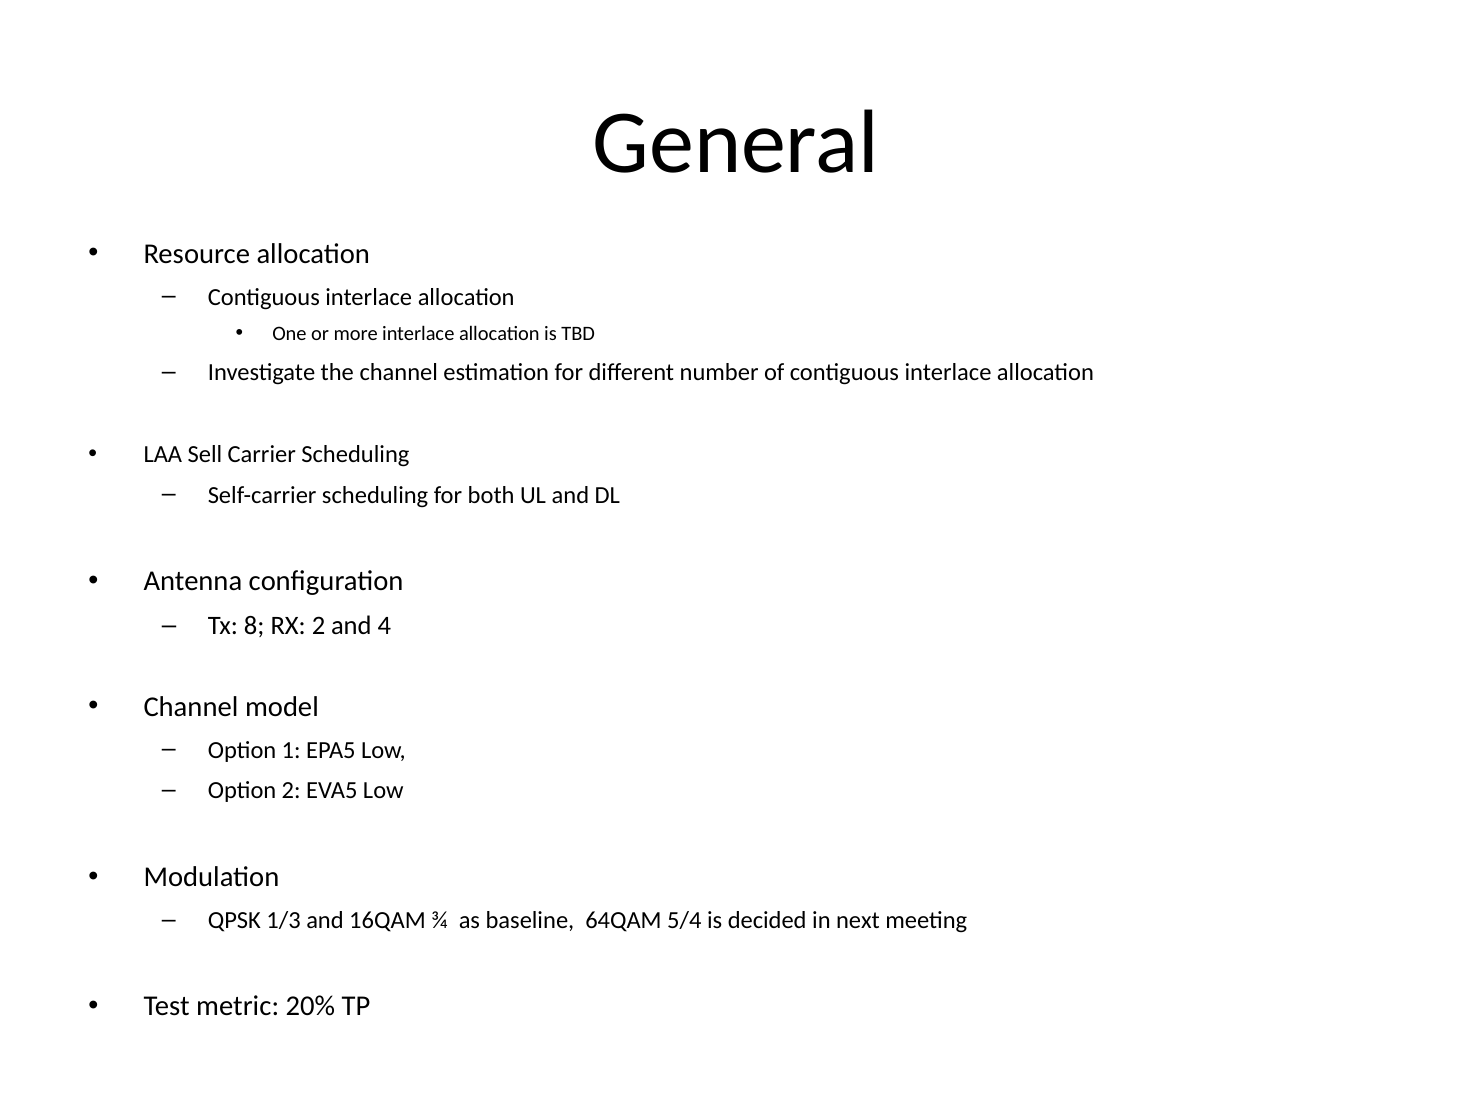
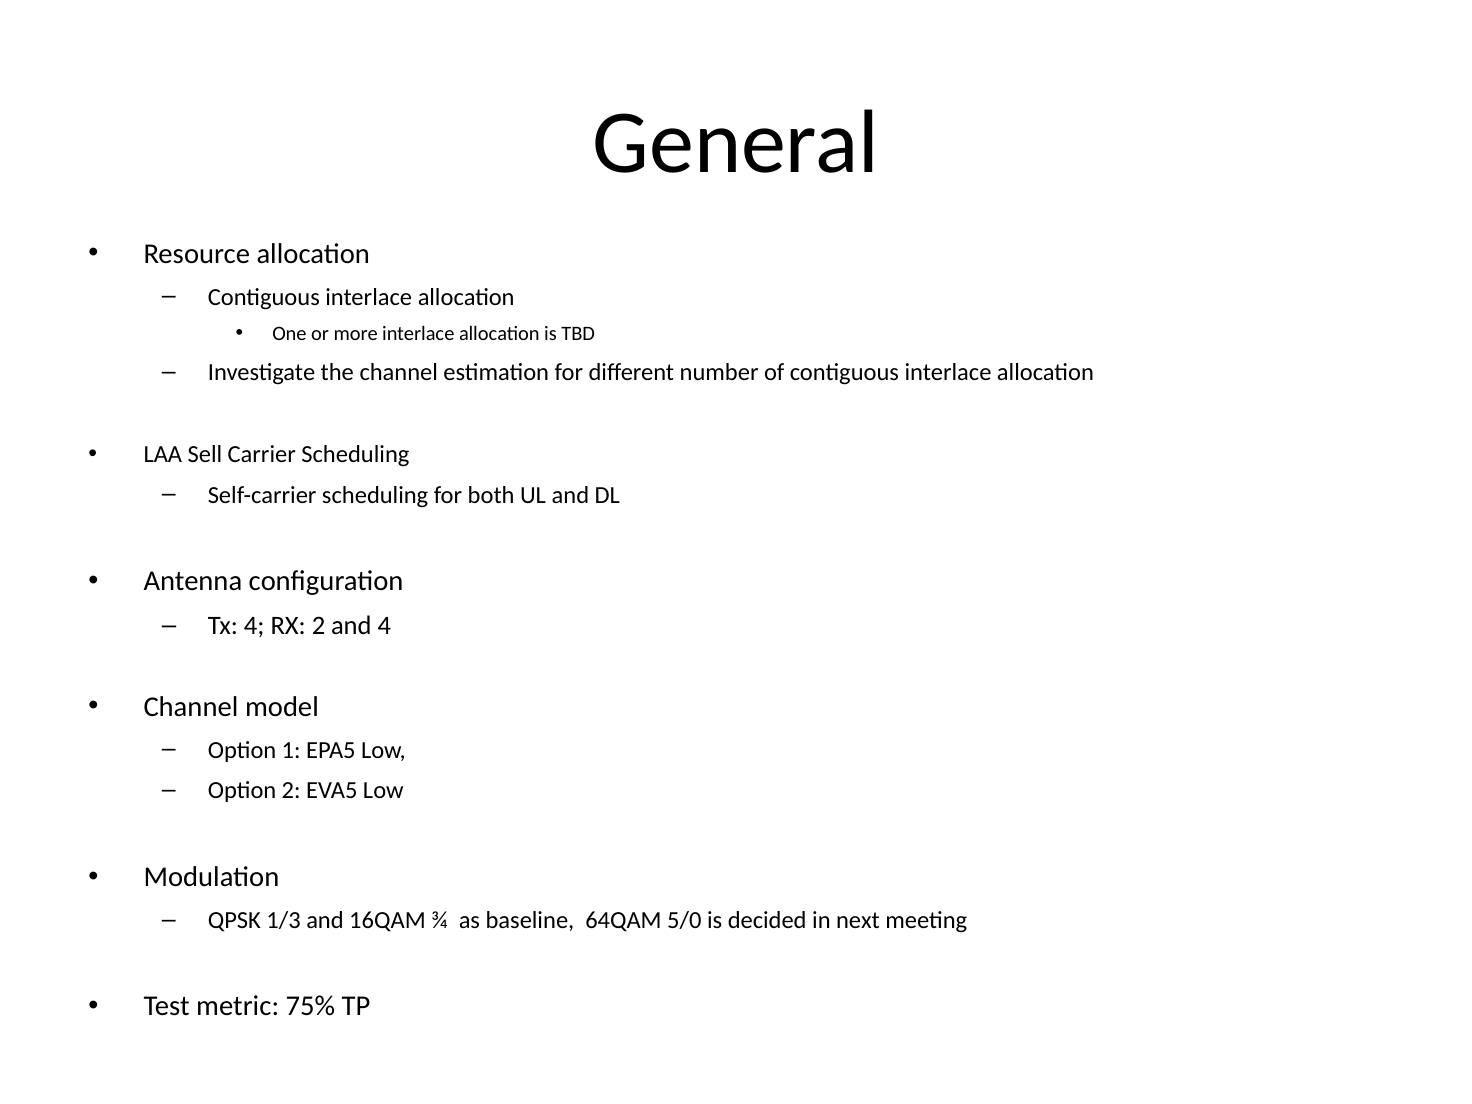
Tx 8: 8 -> 4
5/4: 5/4 -> 5/0
20%: 20% -> 75%
